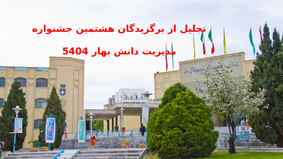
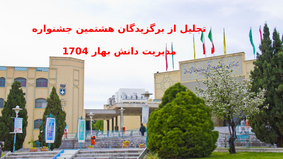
5404: 5404 -> 1704
